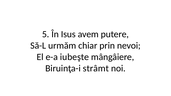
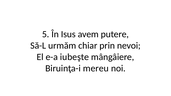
strâmt: strâmt -> mereu
